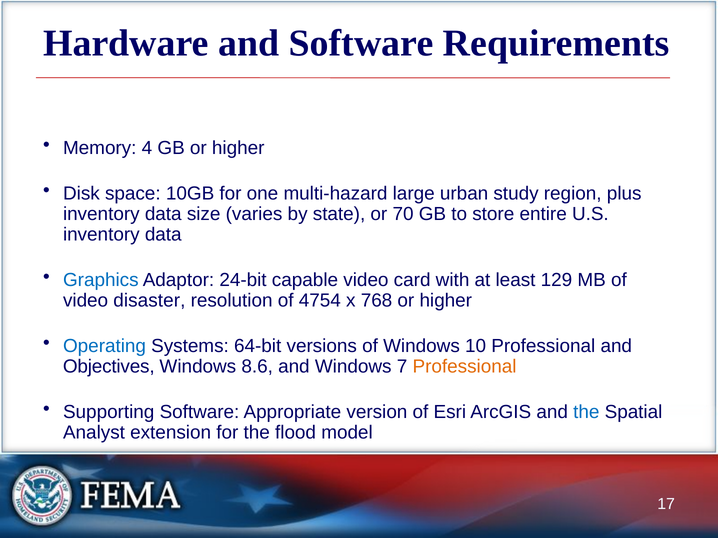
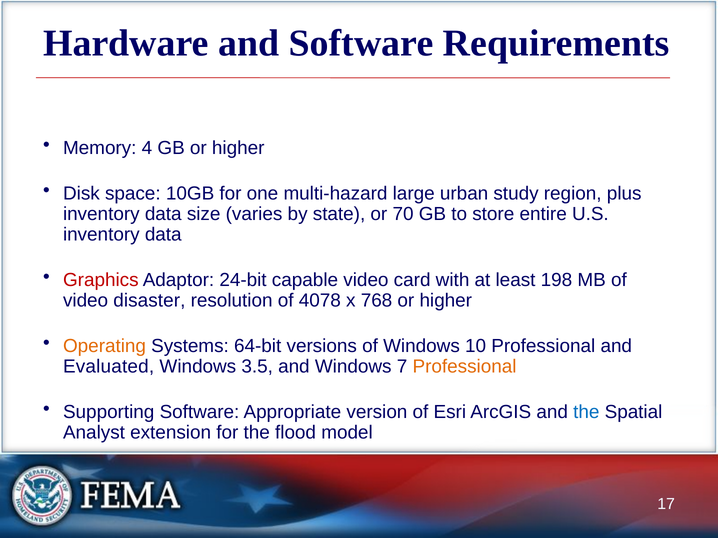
Graphics colour: blue -> red
129: 129 -> 198
4754: 4754 -> 4078
Operating colour: blue -> orange
Objectives: Objectives -> Evaluated
8.6: 8.6 -> 3.5
